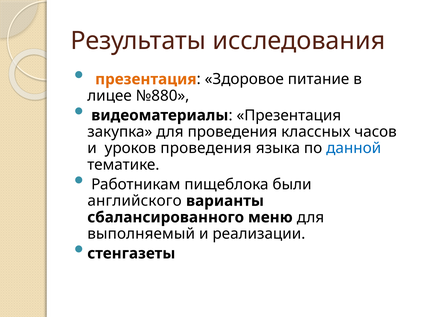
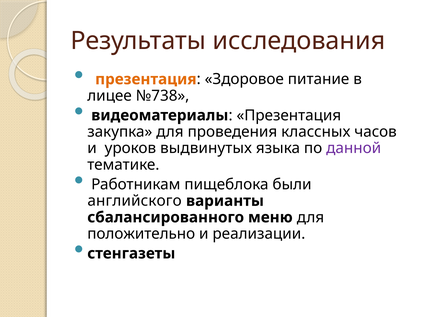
№880: №880 -> №738
уроков проведения: проведения -> выдвинутых
данной colour: blue -> purple
выполняемый: выполняемый -> положительно
